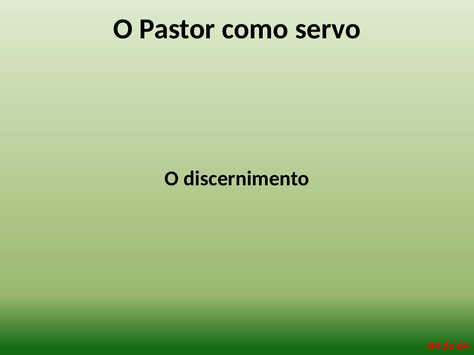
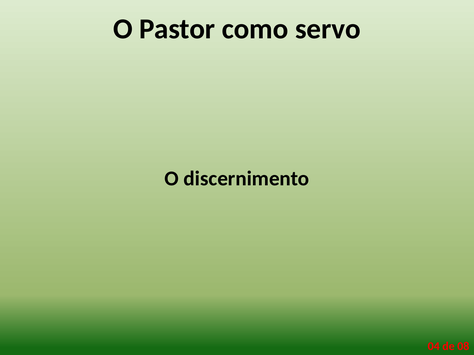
64: 64 -> 08
